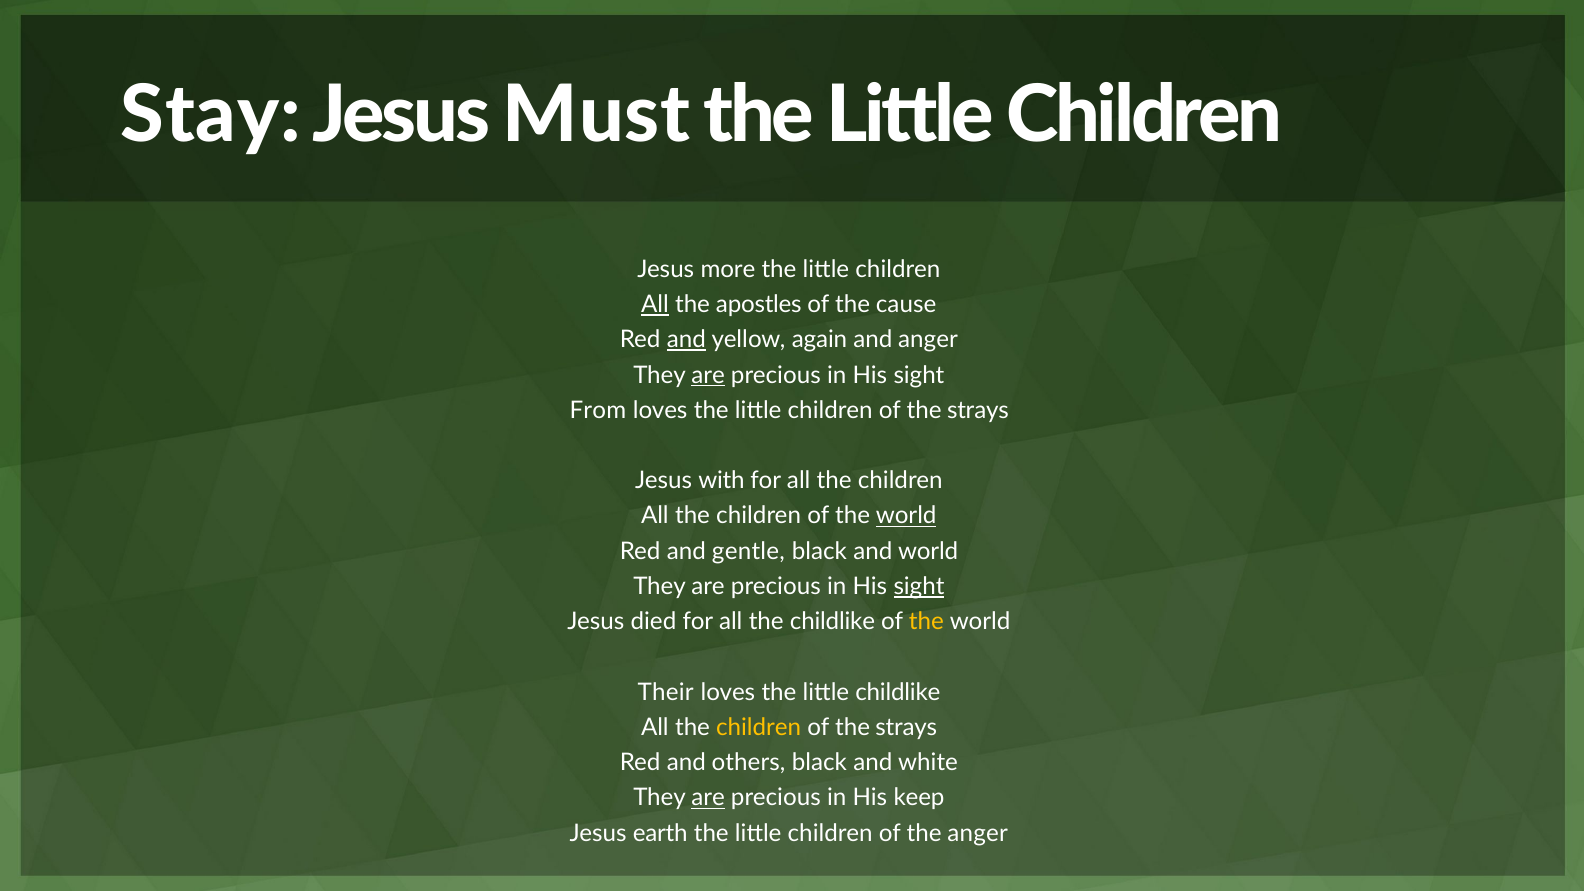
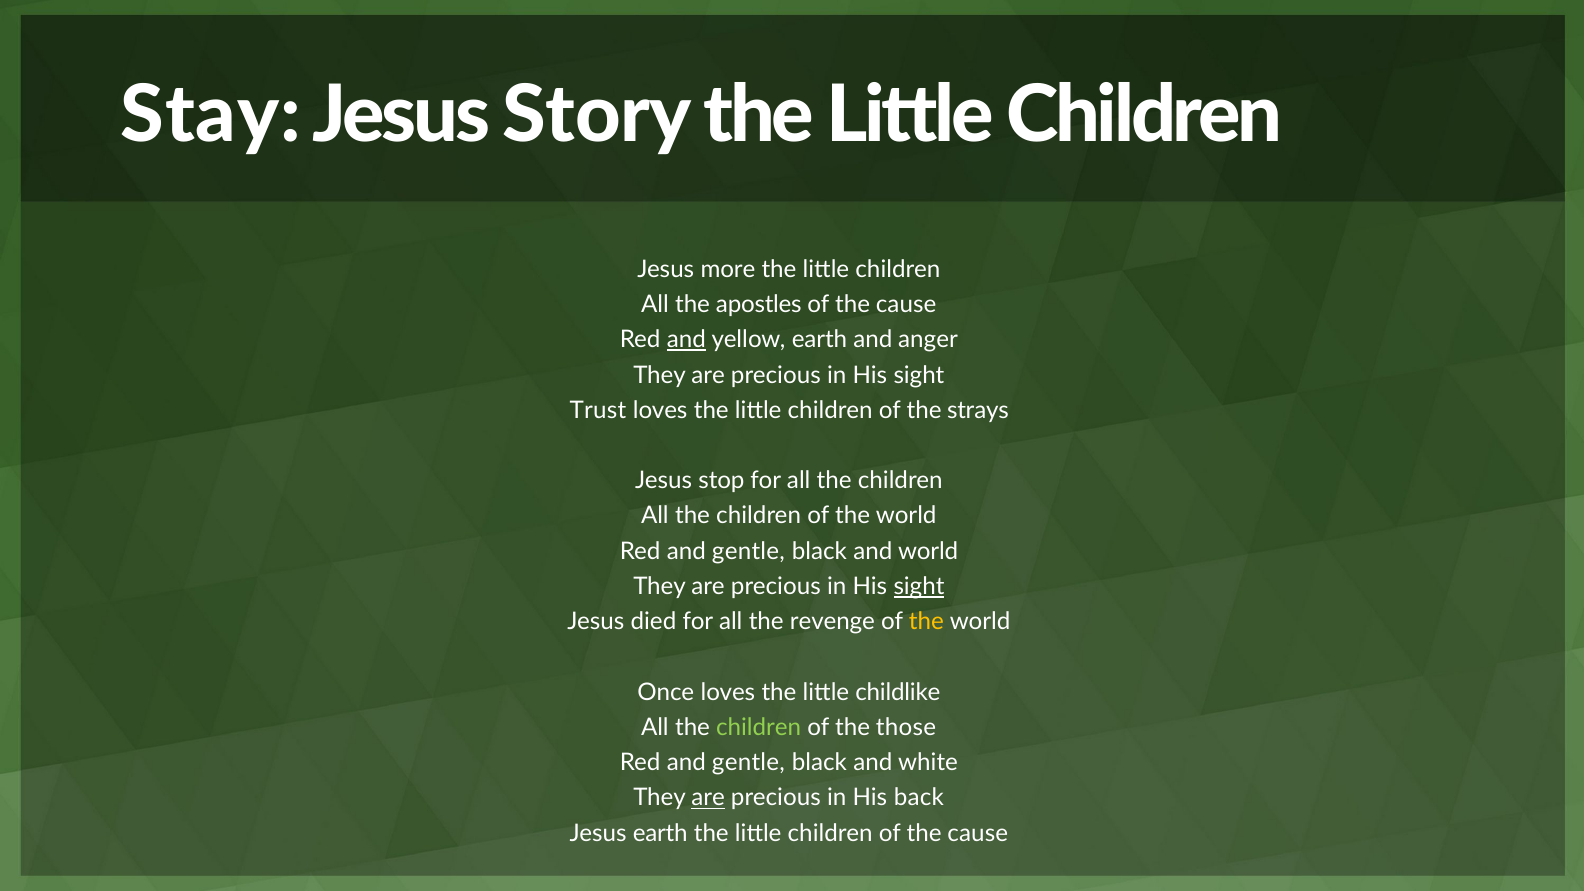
Must: Must -> Story
All at (655, 305) underline: present -> none
yellow again: again -> earth
are at (708, 375) underline: present -> none
From: From -> Trust
with: with -> stop
world at (906, 516) underline: present -> none
the childlike: childlike -> revenge
Their: Their -> Once
children at (759, 727) colour: yellow -> light green
strays at (906, 727): strays -> those
others at (749, 763): others -> gentle
keep: keep -> back
children of the anger: anger -> cause
